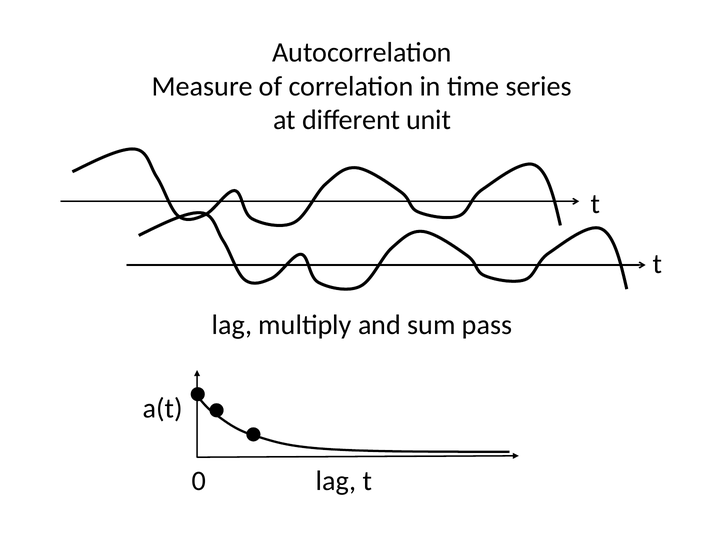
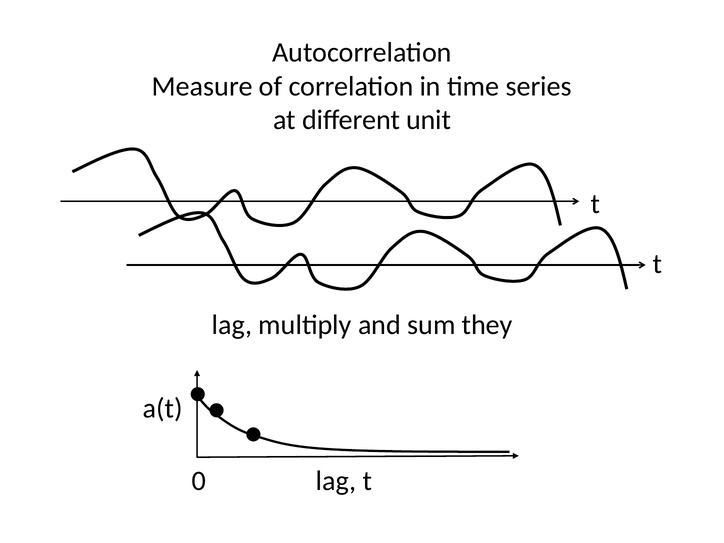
pass: pass -> they
